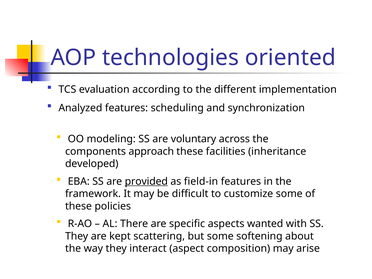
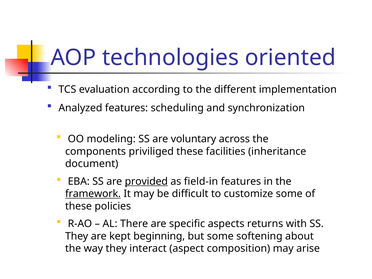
approach: approach -> priviliged
developed: developed -> document
framework underline: none -> present
wanted: wanted -> returns
scattering: scattering -> beginning
